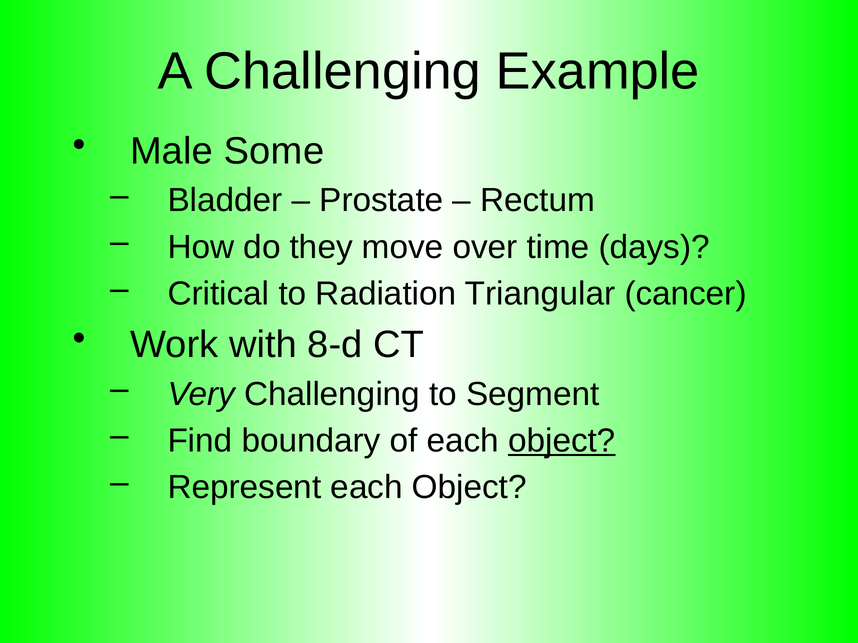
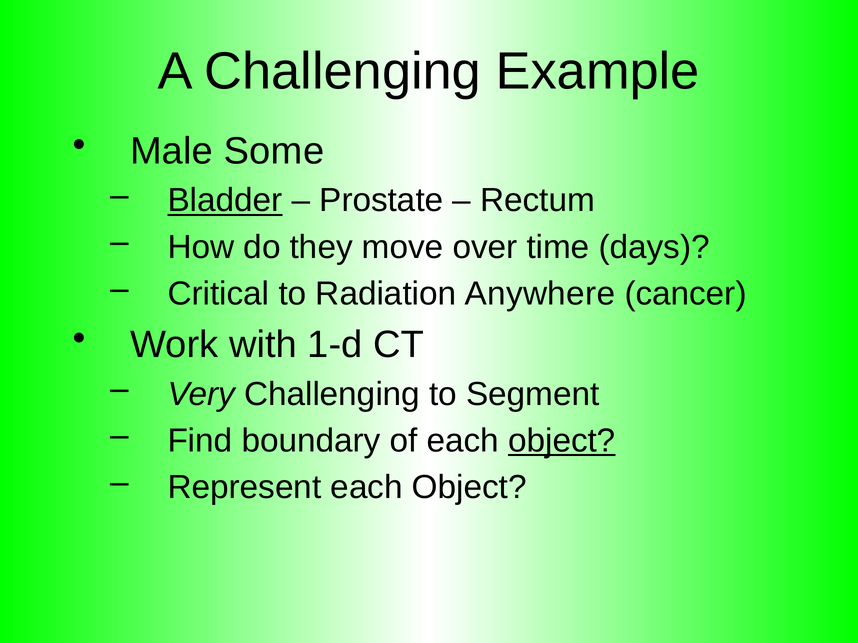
Bladder underline: none -> present
Triangular: Triangular -> Anywhere
8-d: 8-d -> 1-d
